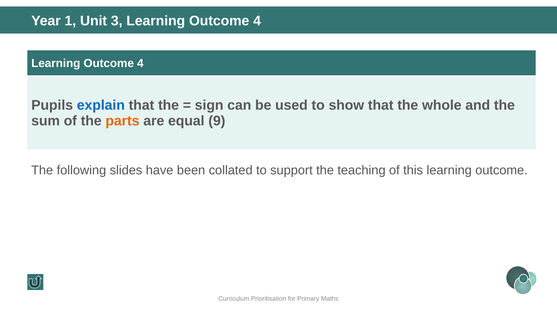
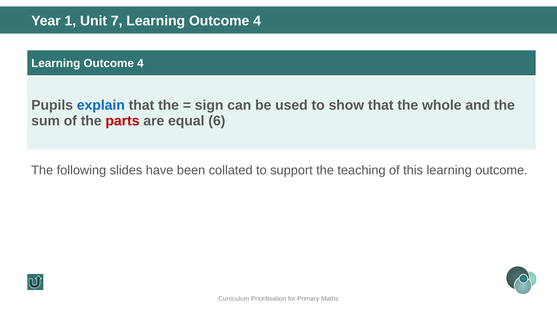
3: 3 -> 7
parts colour: orange -> red
9: 9 -> 6
